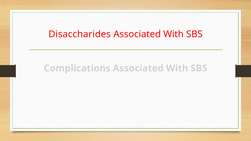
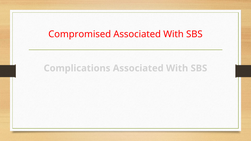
Disaccharides: Disaccharides -> Compromised
